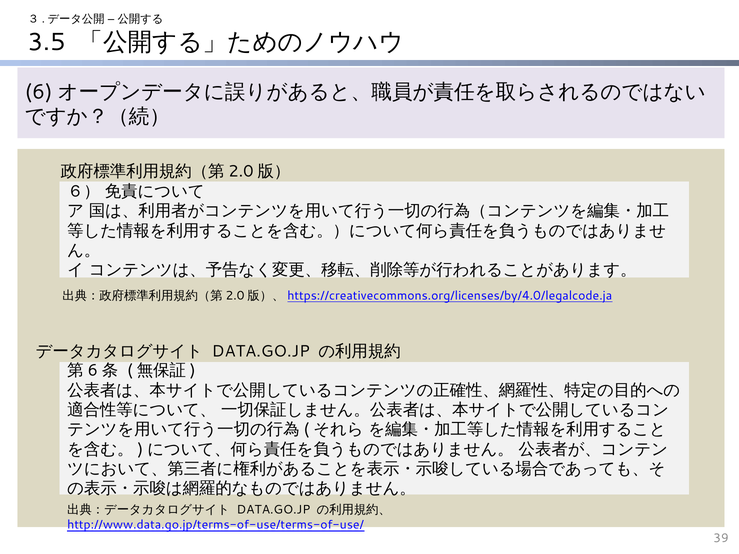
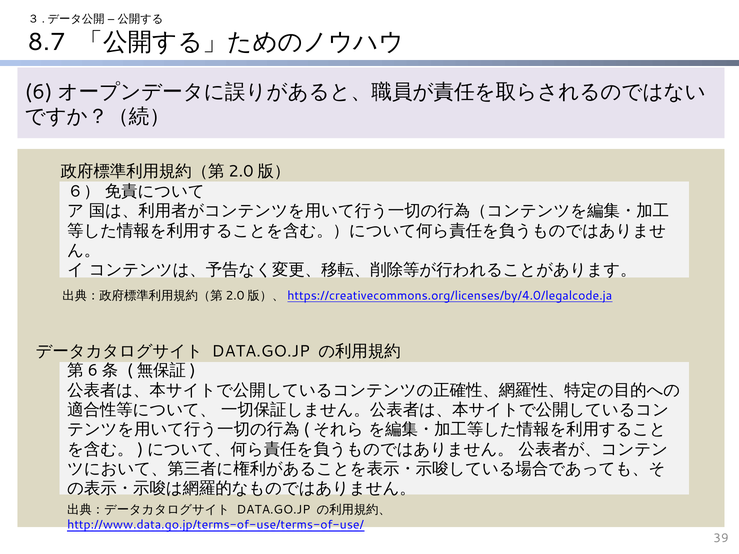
3.5: 3.5 -> 8.7
